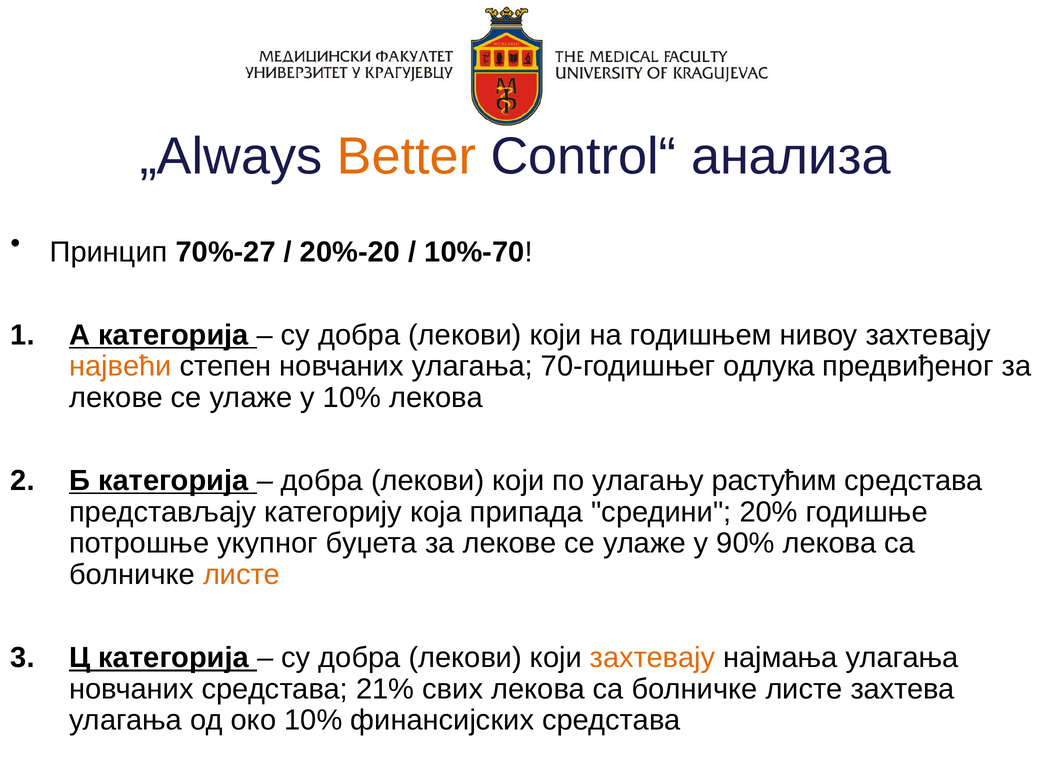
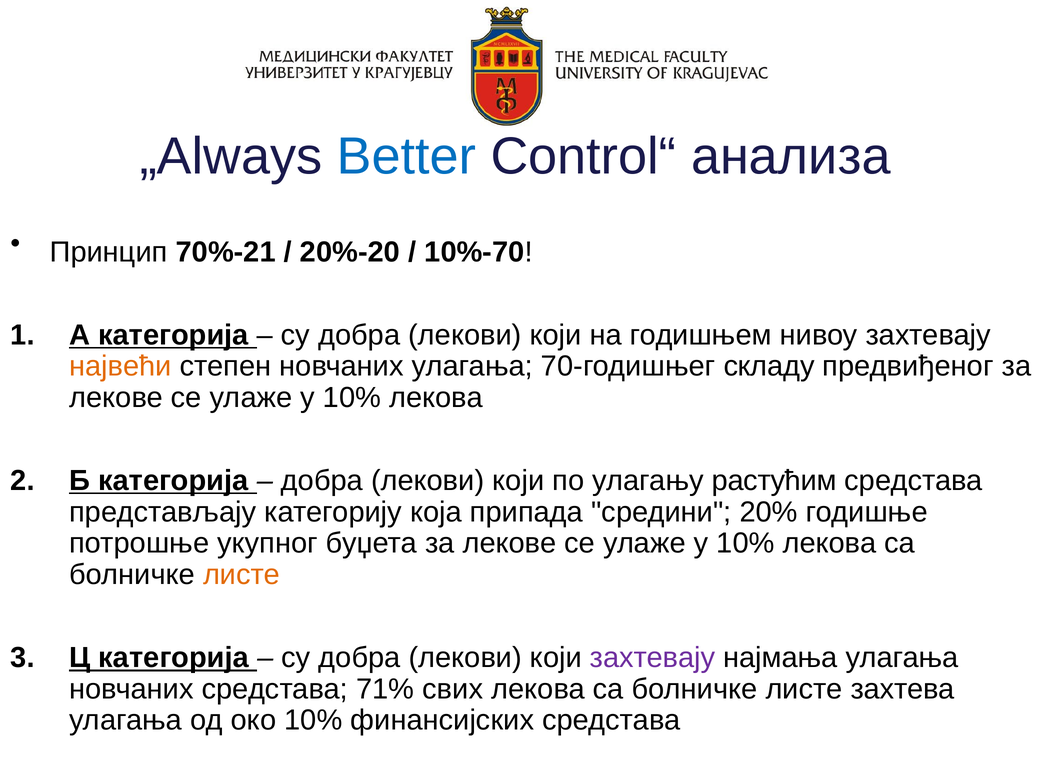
Better colour: orange -> blue
70%-27: 70%-27 -> 70%-21
одлука: одлука -> складу
90% at (746, 543): 90% -> 10%
захтевају at (653, 657) colour: orange -> purple
21%: 21% -> 71%
